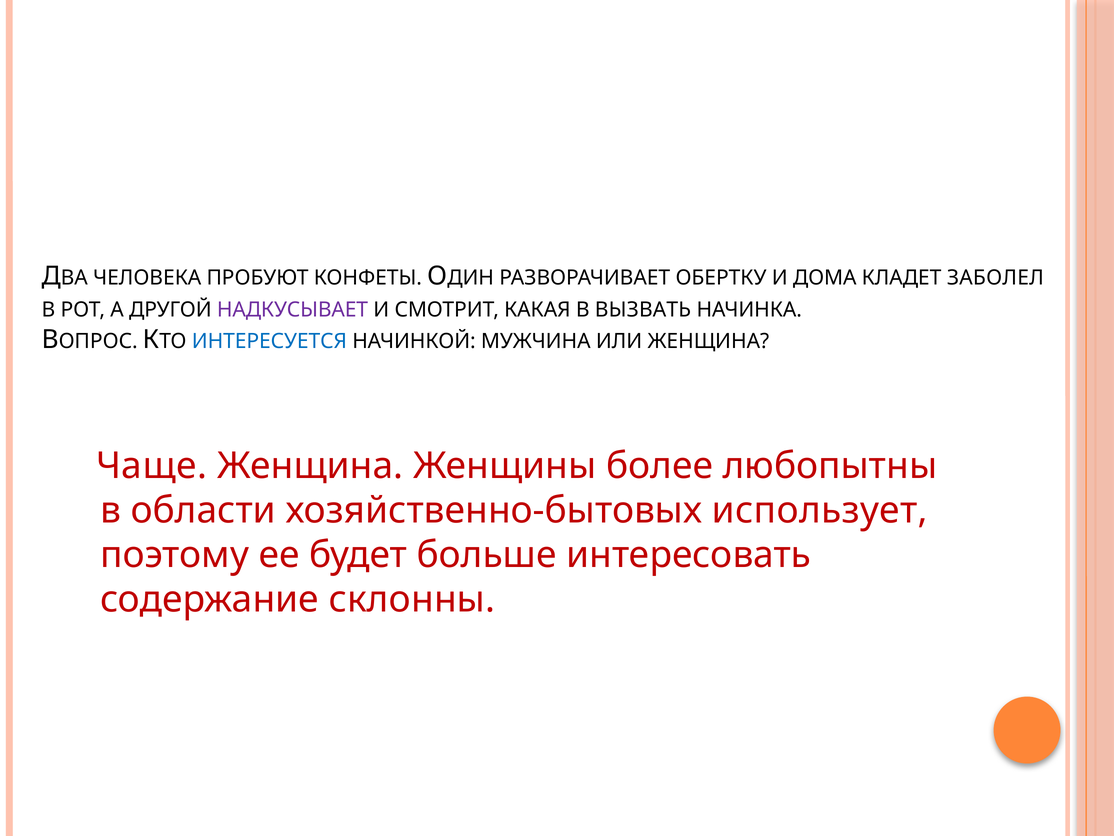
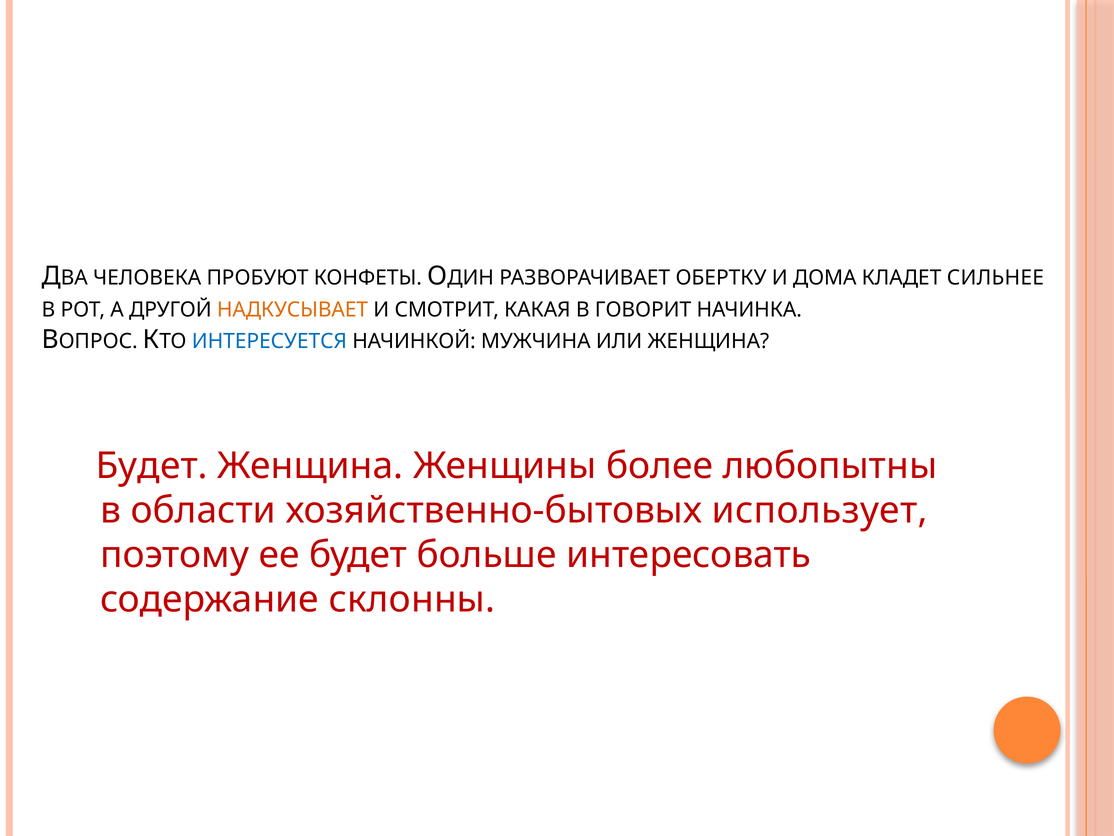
ЗАБОЛЕЛ: ЗАБОЛЕЛ -> СИЛЬНЕЕ
НАДКУСЫВАЕТ colour: purple -> orange
ВЫЗВАТЬ: ВЫЗВАТЬ -> ГОВОРИТ
Чаще at (152, 466): Чаще -> Будет
